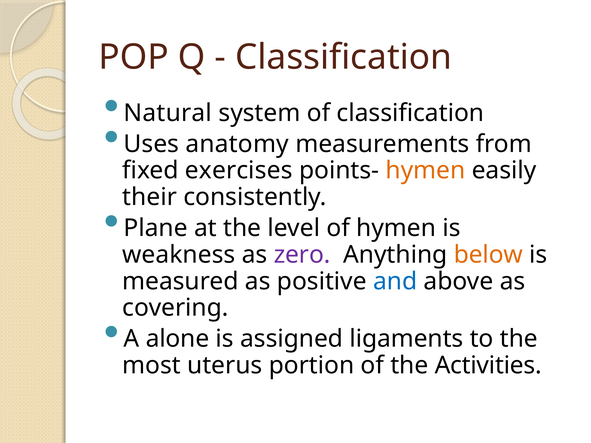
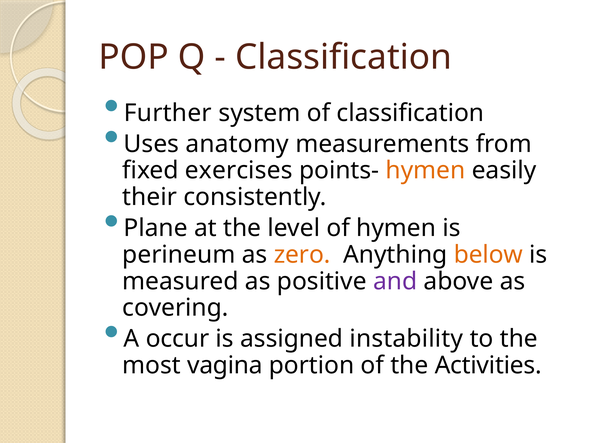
Natural: Natural -> Further
weakness: weakness -> perineum
zero colour: purple -> orange
and colour: blue -> purple
alone: alone -> occur
ligaments: ligaments -> instability
uterus: uterus -> vagina
